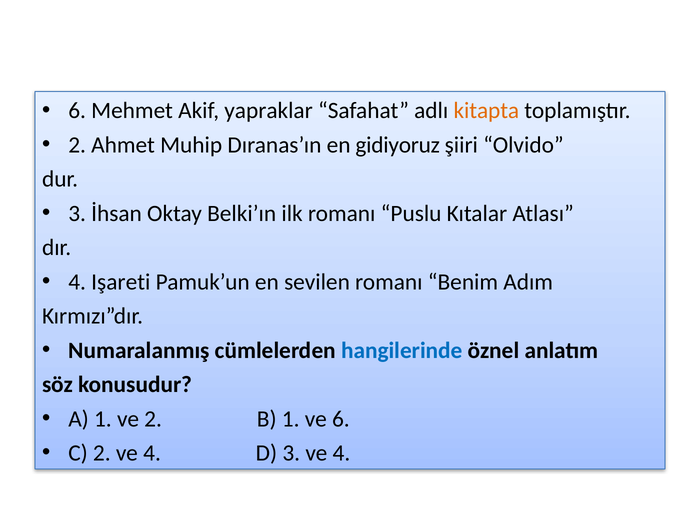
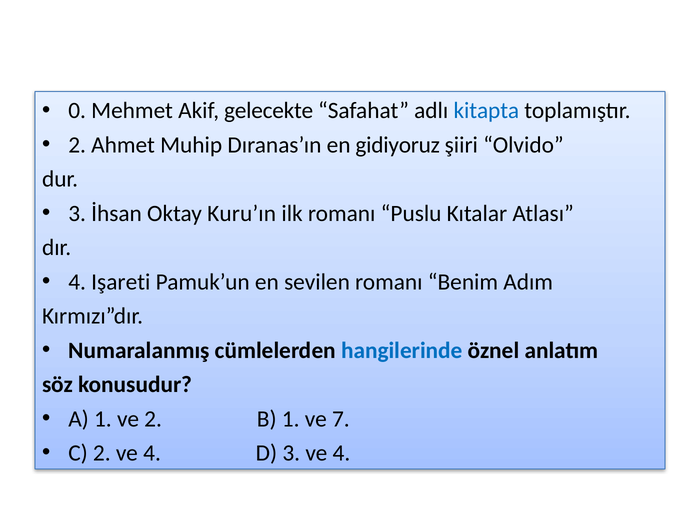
6 at (77, 111): 6 -> 0
yapraklar: yapraklar -> gelecekte
kitapta colour: orange -> blue
Belki’ın: Belki’ın -> Kuru’ın
ve 6: 6 -> 7
